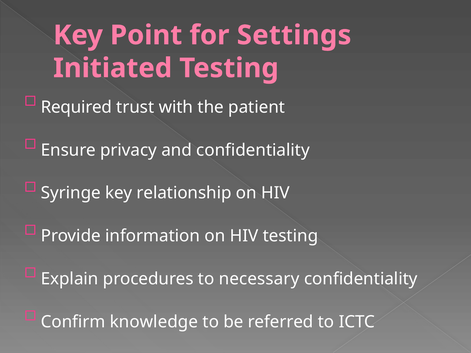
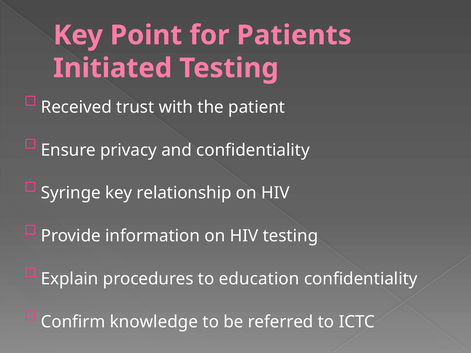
Settings: Settings -> Patients
Required: Required -> Received
necessary: necessary -> education
